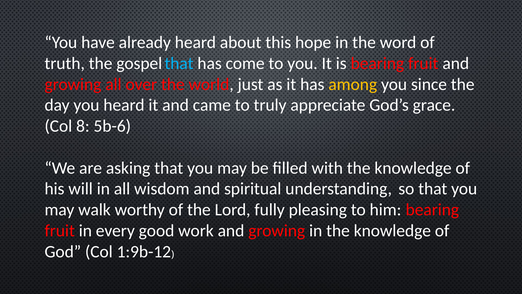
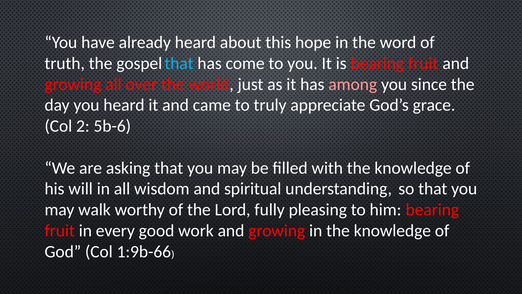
among colour: yellow -> pink
8: 8 -> 2
1:9b-12: 1:9b-12 -> 1:9b-66
